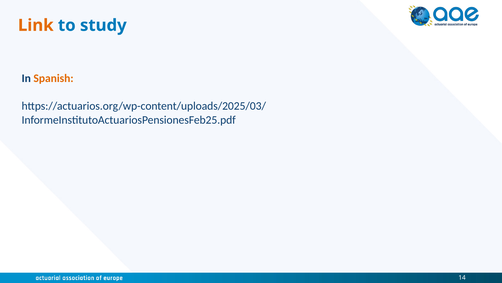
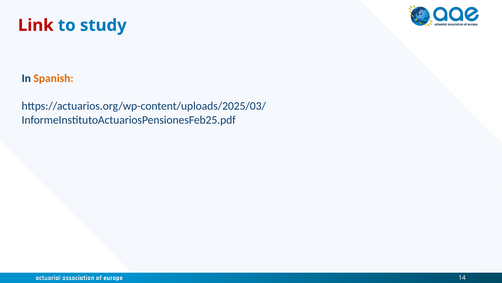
Link colour: orange -> red
